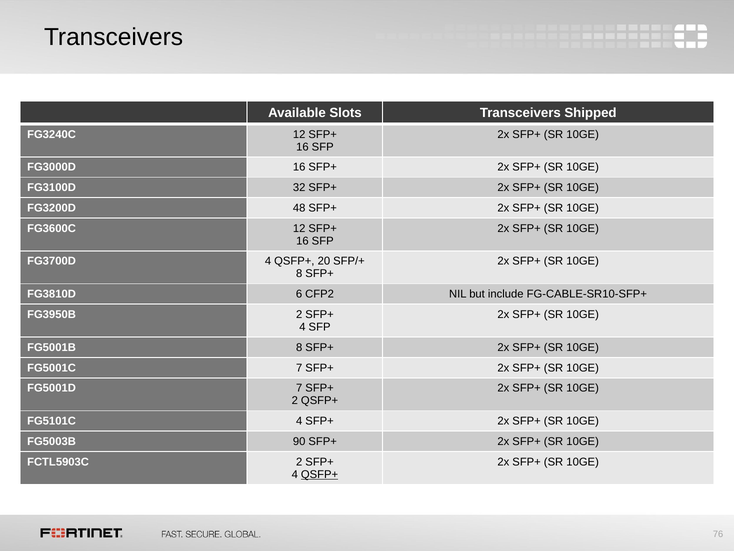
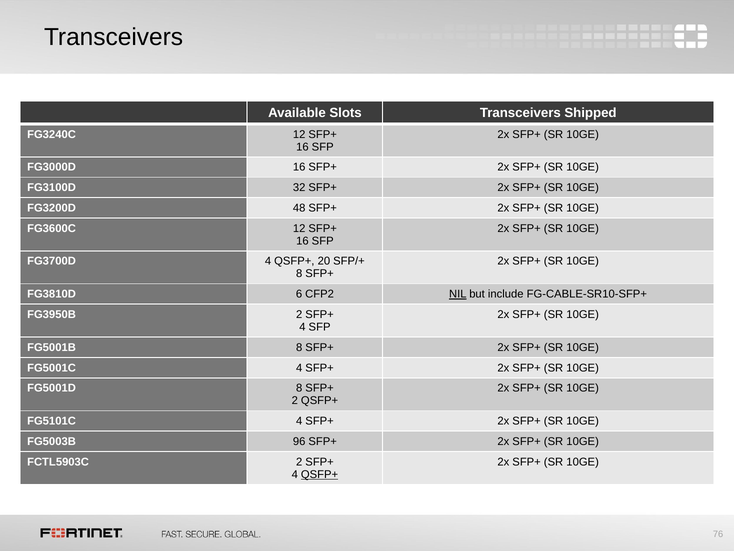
NIL underline: none -> present
FG5001C 7: 7 -> 4
FG5001D 7: 7 -> 8
90: 90 -> 96
